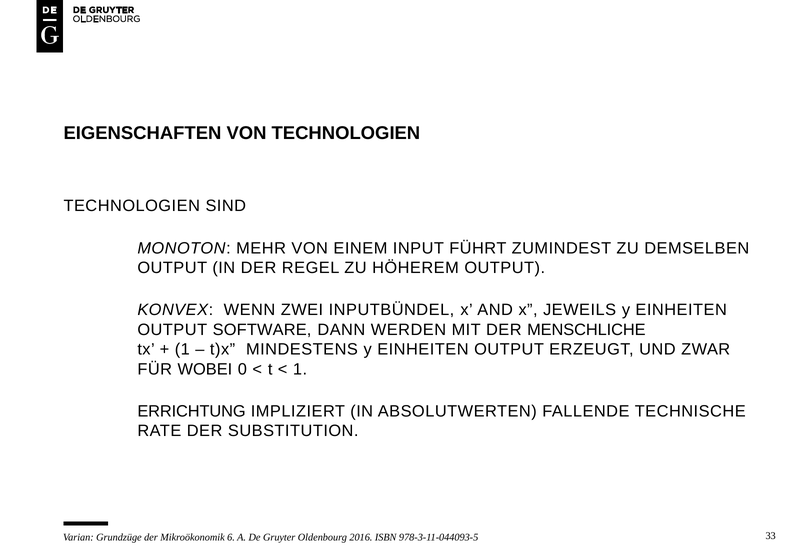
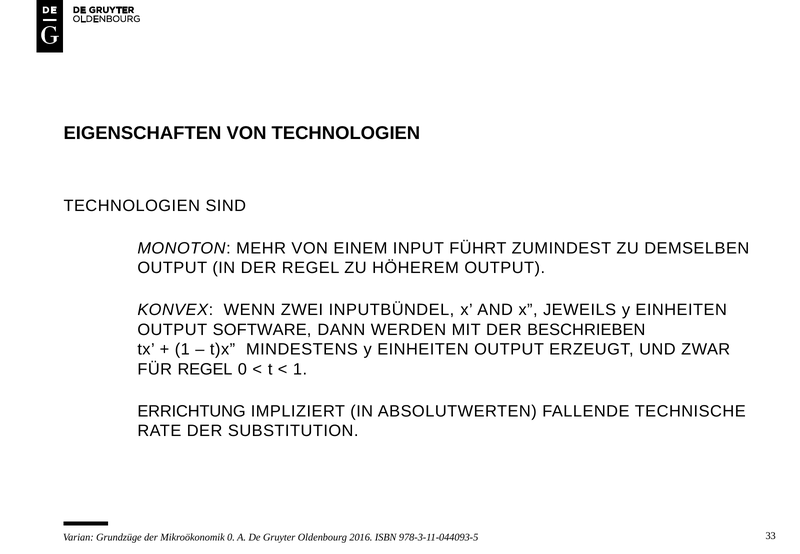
MENSCHLICHE: MENSCHLICHE -> BESCHRIEBEN
FÜR WOBEI: WOBEI -> REGEL
Mikroökonomik 6: 6 -> 0
